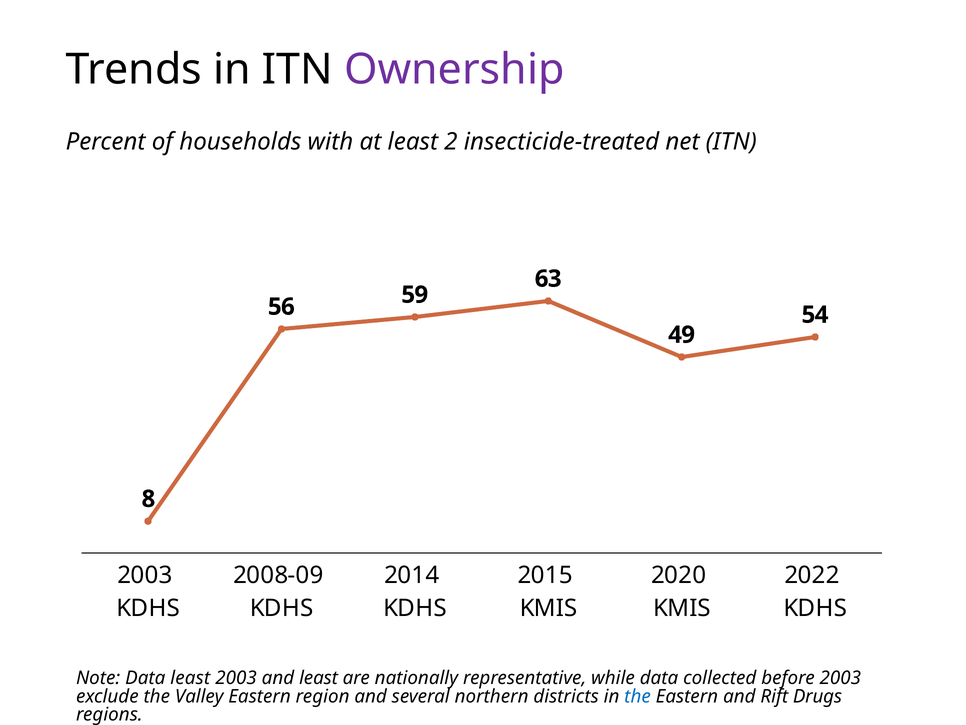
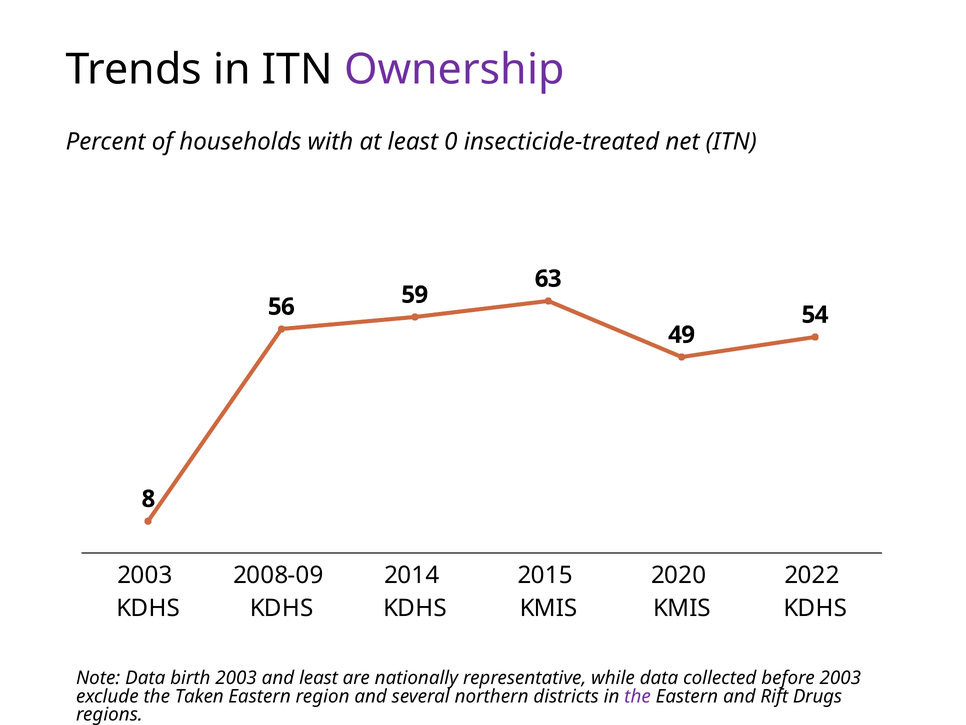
2: 2 -> 0
Data least: least -> birth
Valley: Valley -> Taken
the at (638, 696) colour: blue -> purple
